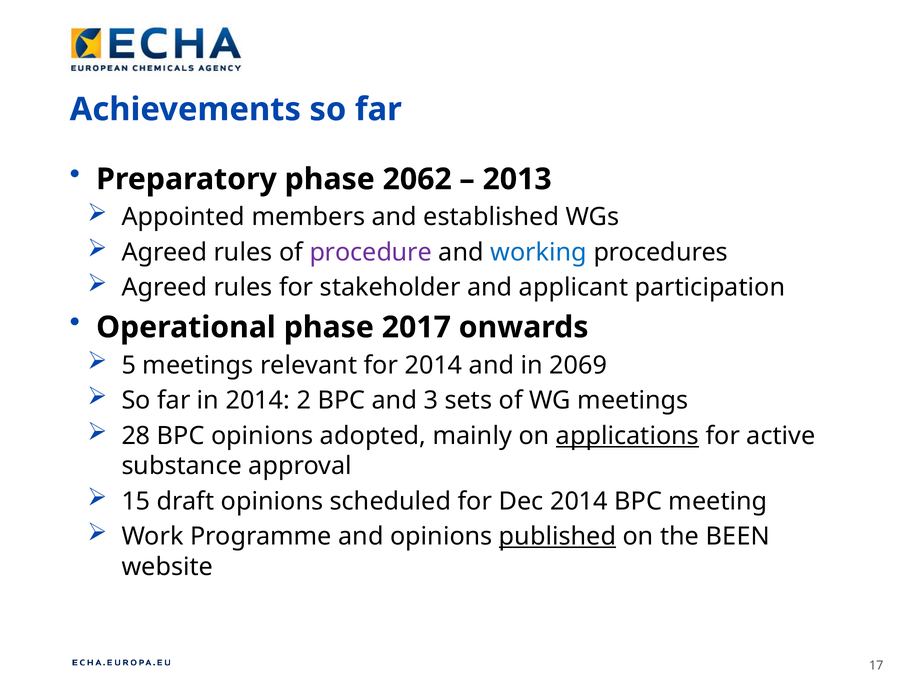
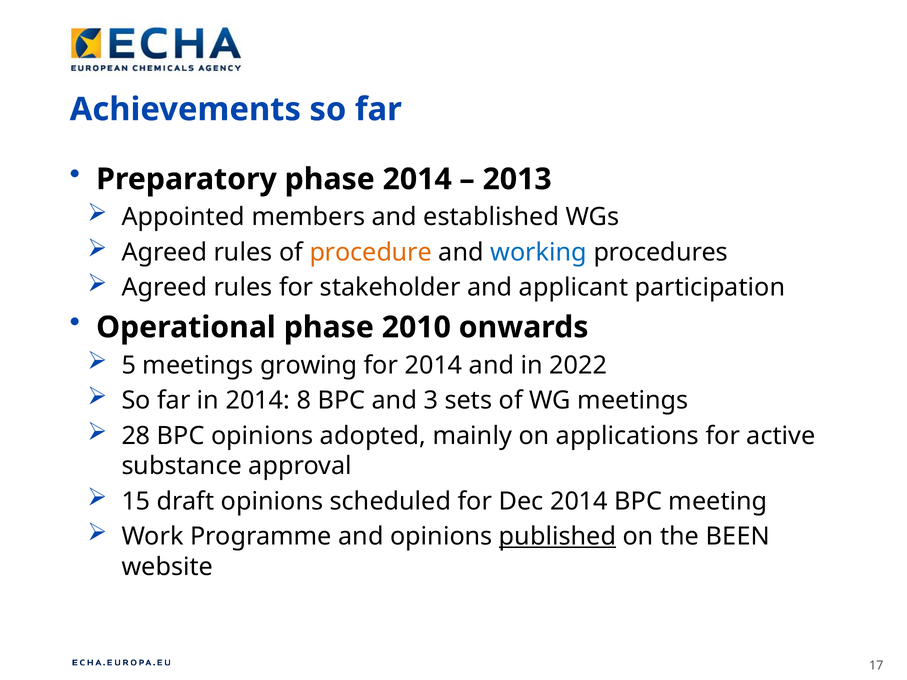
phase 2062: 2062 -> 2014
procedure colour: purple -> orange
2017: 2017 -> 2010
relevant: relevant -> growing
2069: 2069 -> 2022
2: 2 -> 8
applications underline: present -> none
